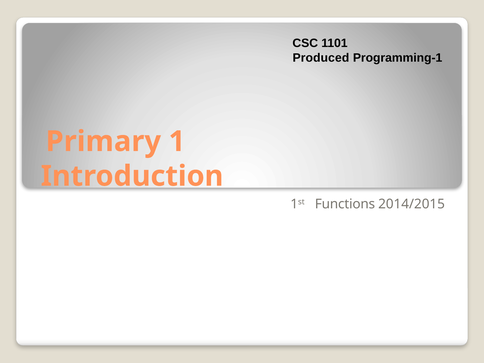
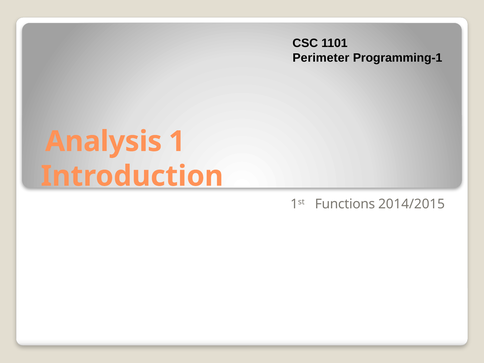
Produced: Produced -> Perimeter
Primary: Primary -> Analysis
